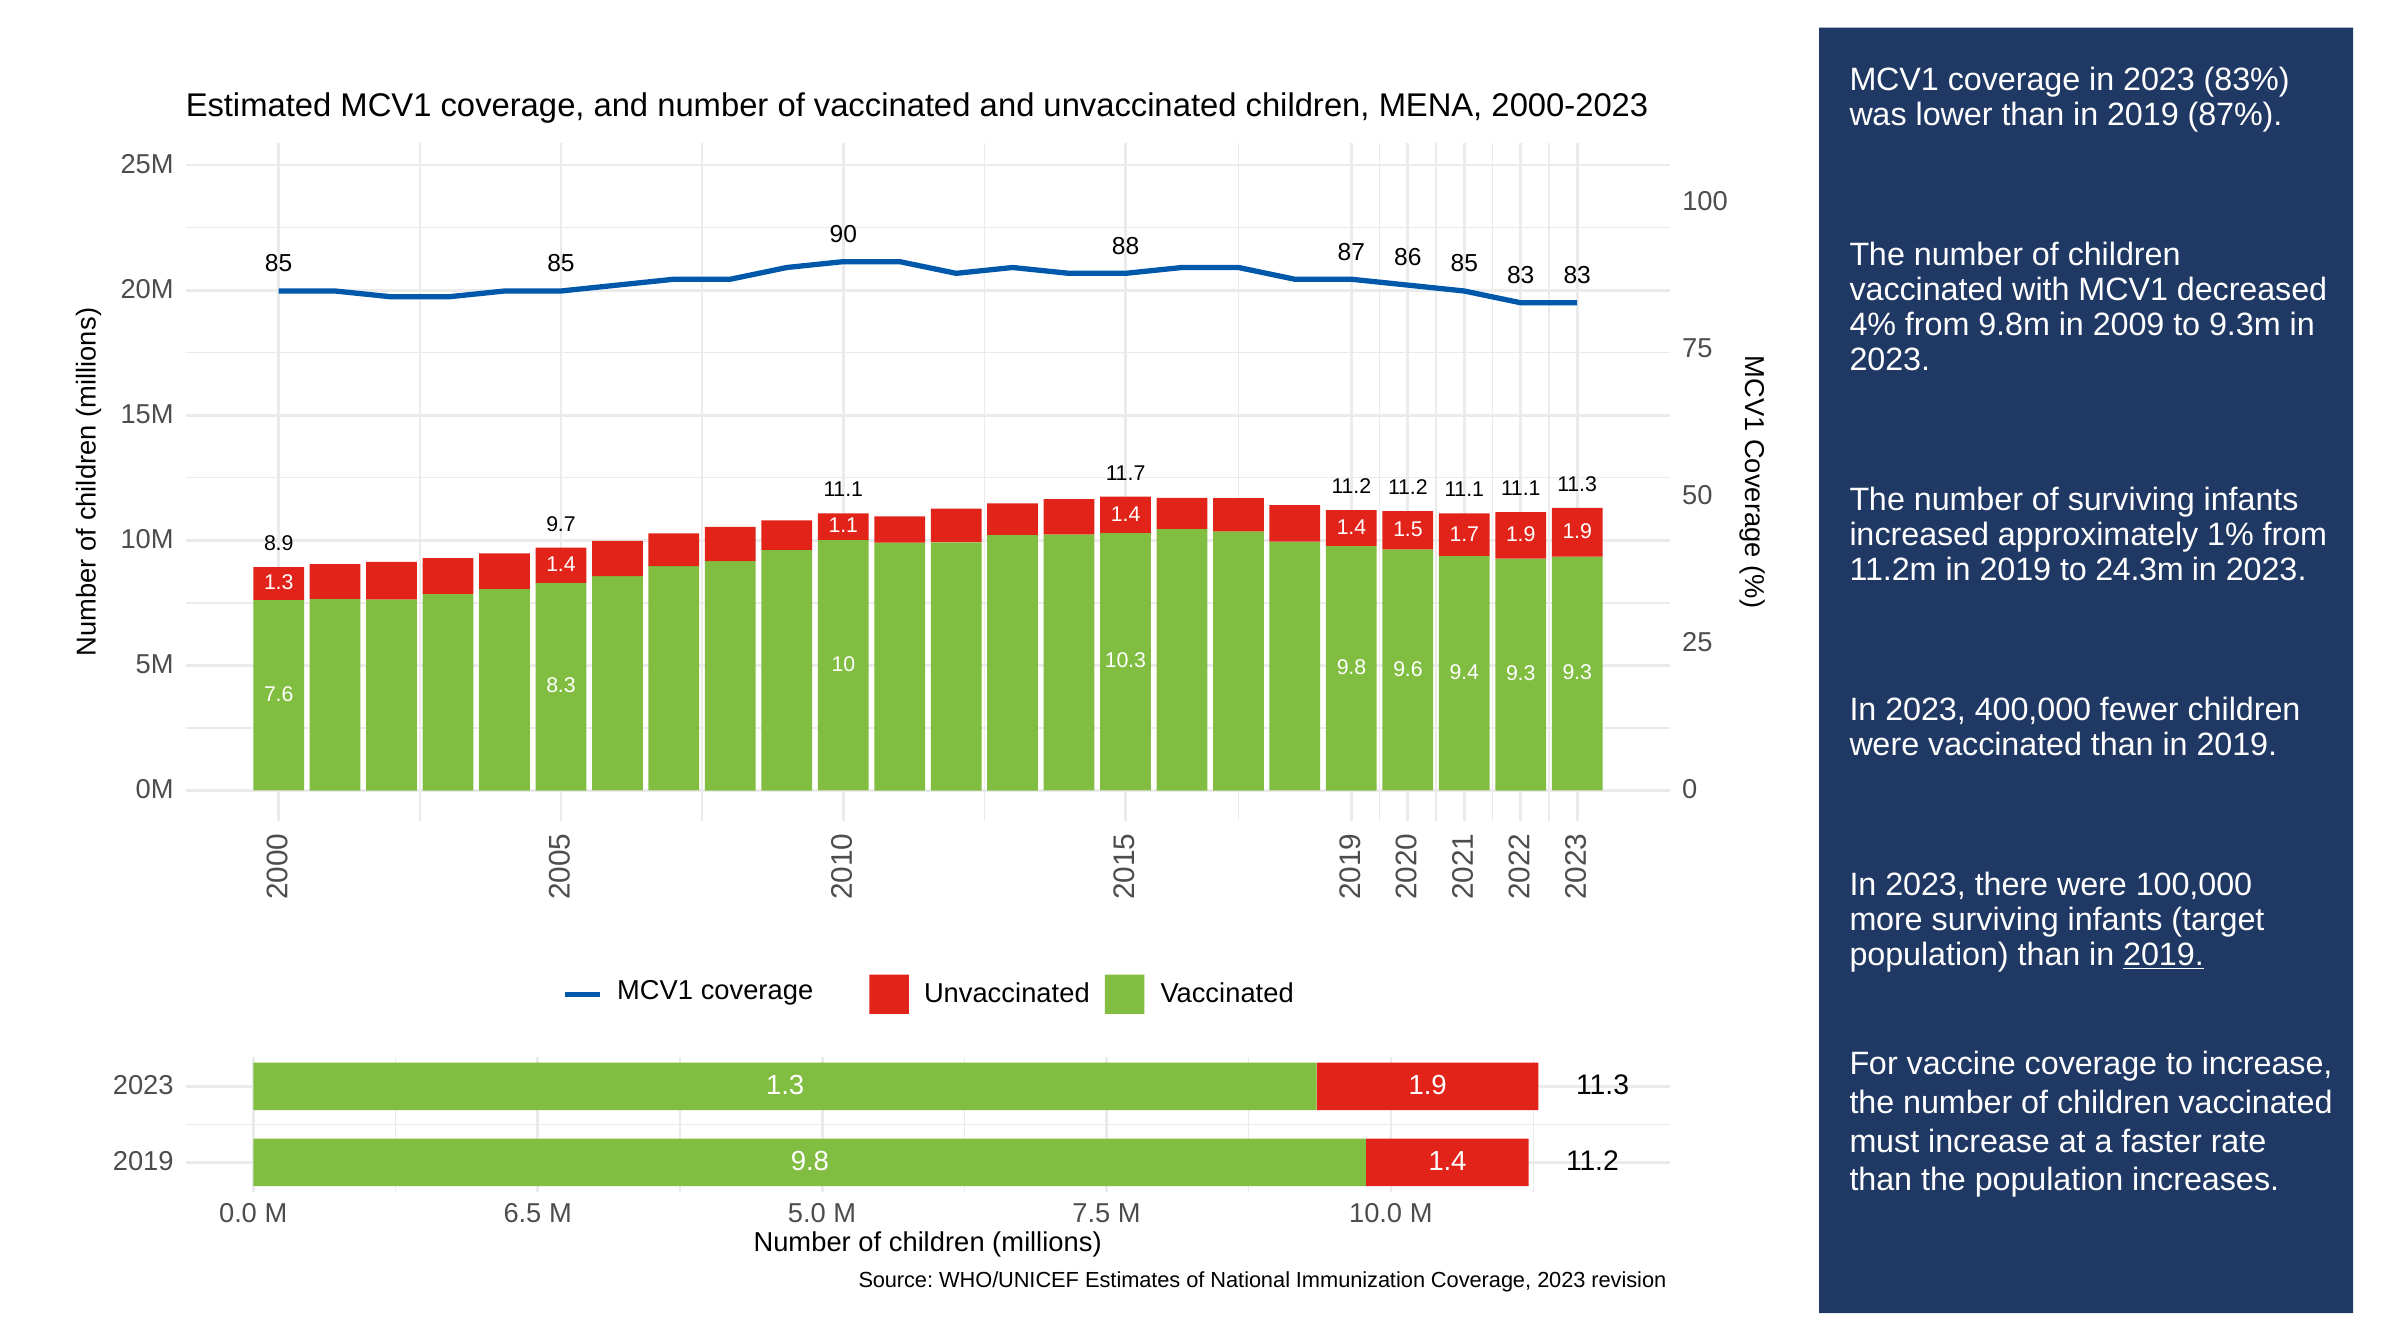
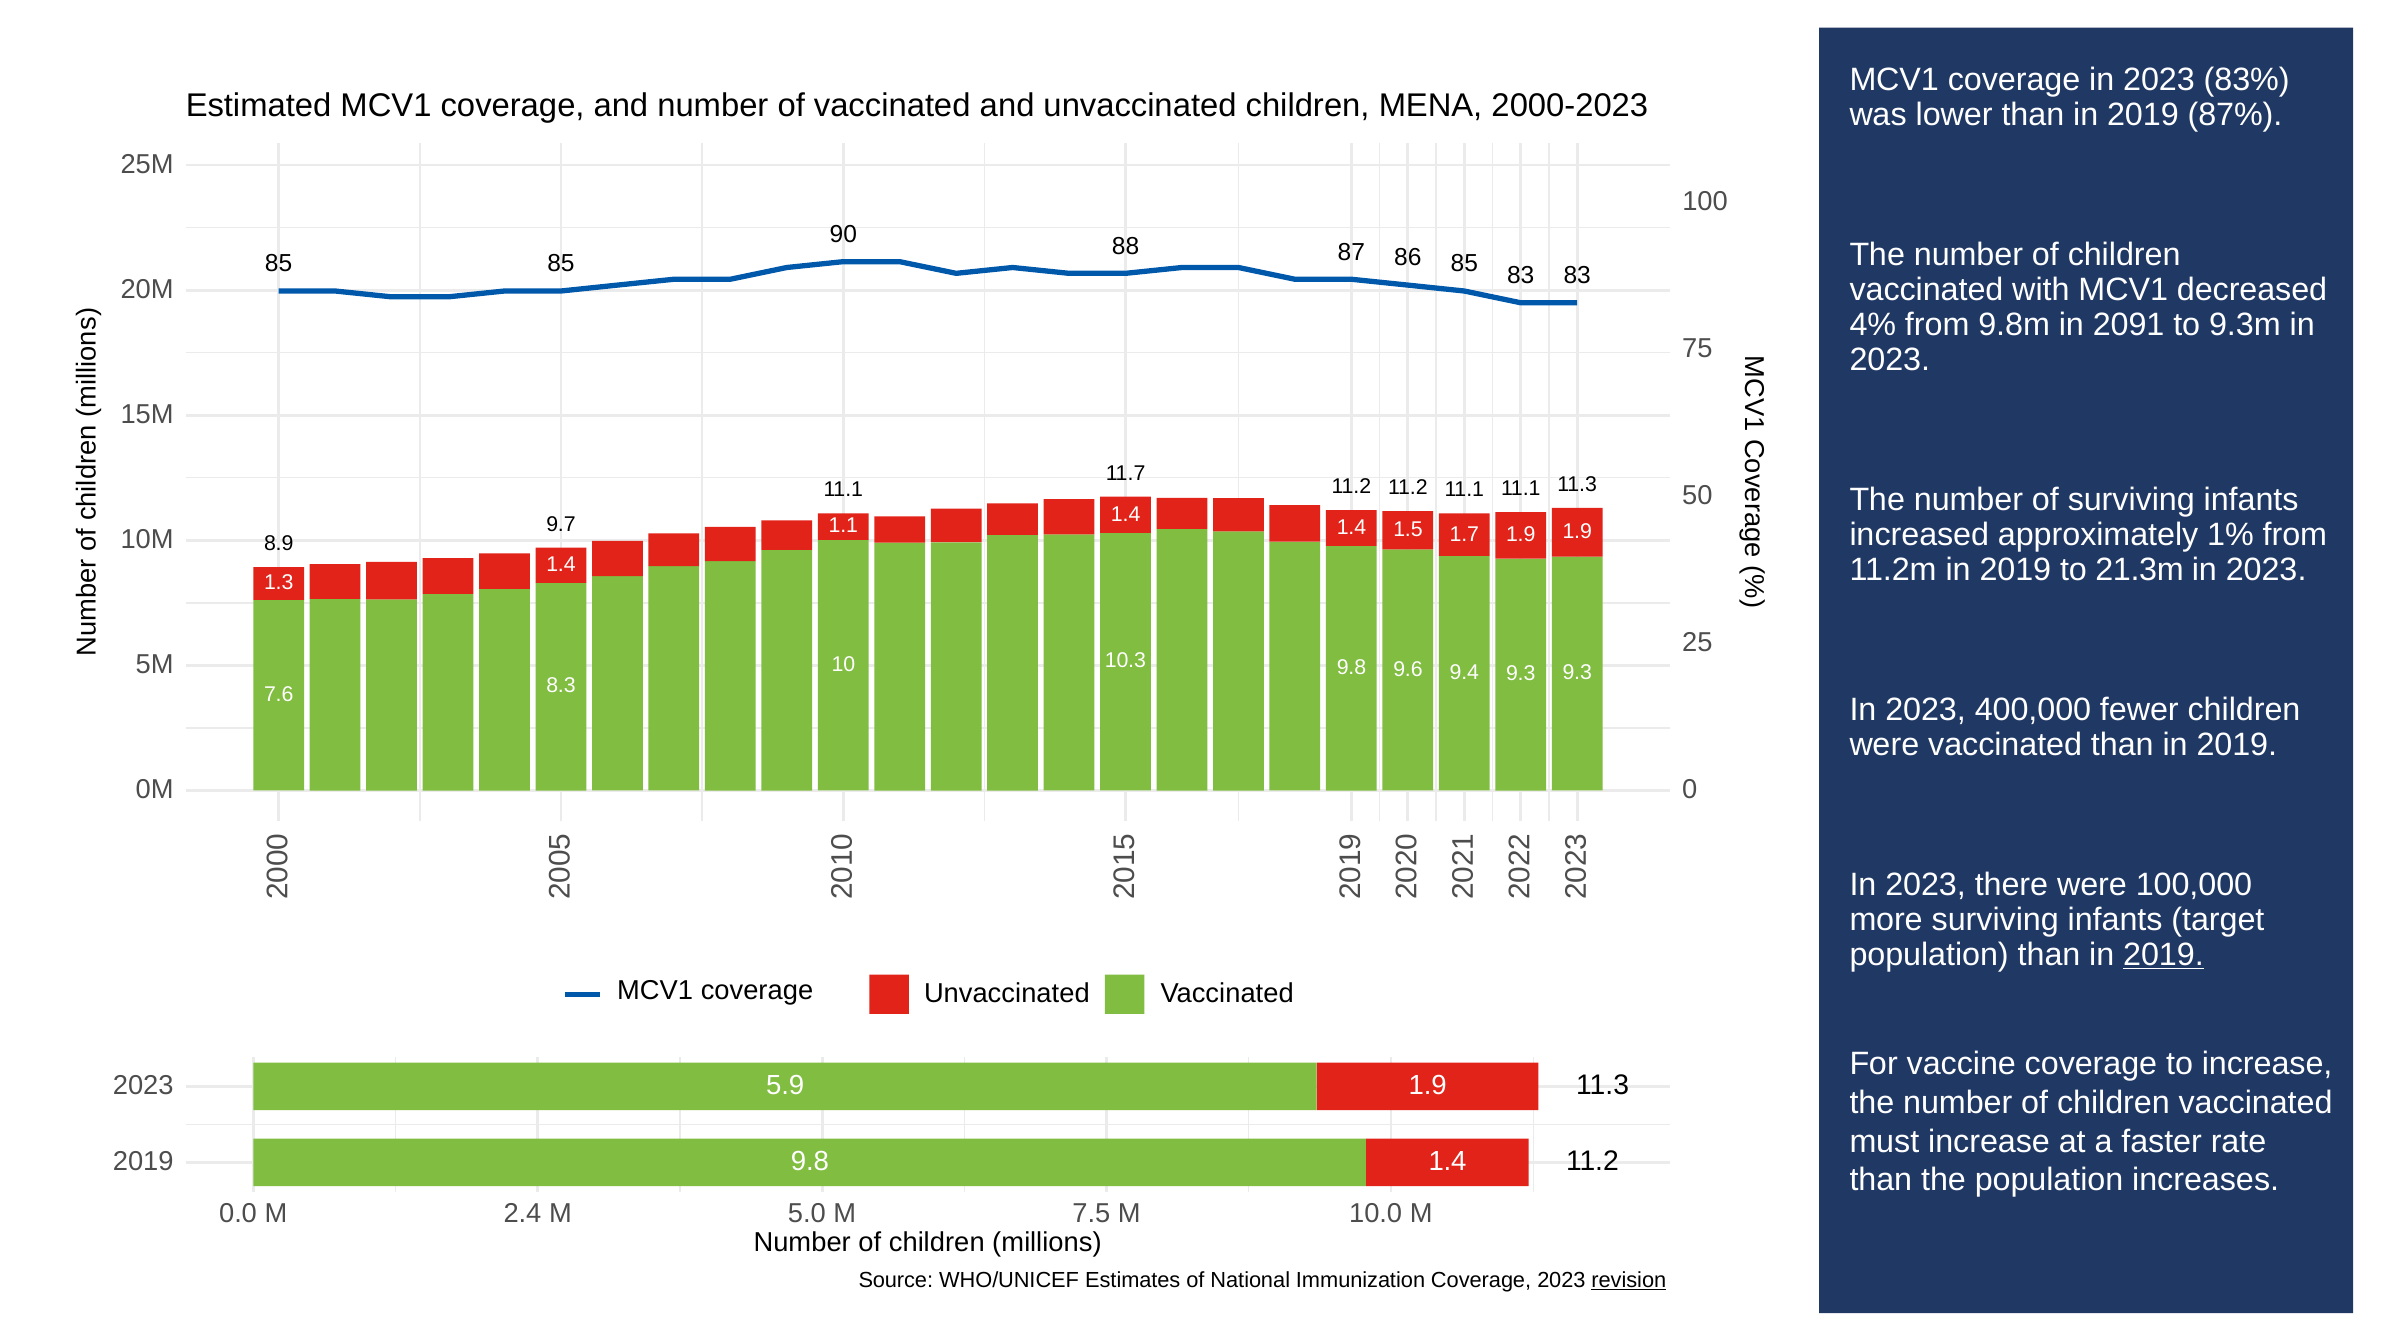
2009: 2009 -> 2091
24.3m: 24.3m -> 21.3m
1.3 at (785, 1085): 1.3 -> 5.9
6.5: 6.5 -> 2.4
revision at (1629, 1280) underline: none -> present
